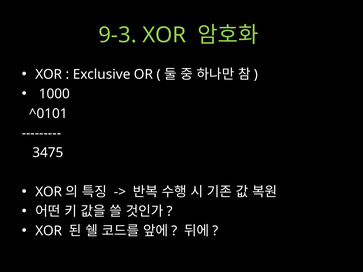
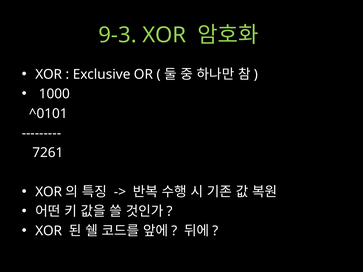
3475: 3475 -> 7261
